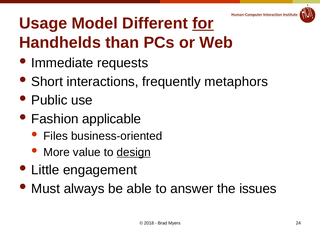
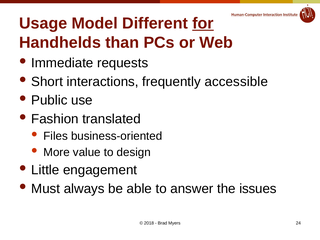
metaphors: metaphors -> accessible
applicable: applicable -> translated
design underline: present -> none
